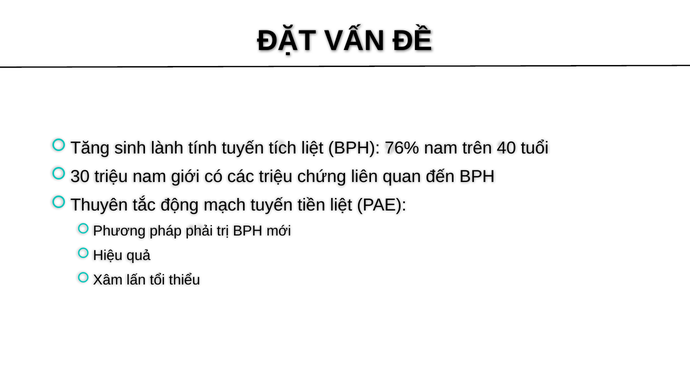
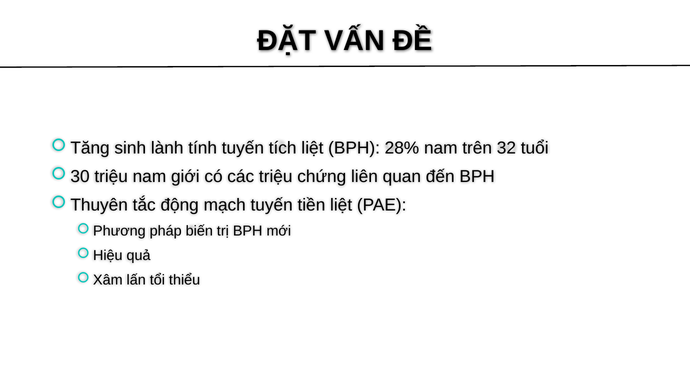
76%: 76% -> 28%
40: 40 -> 32
phải: phải -> biến
